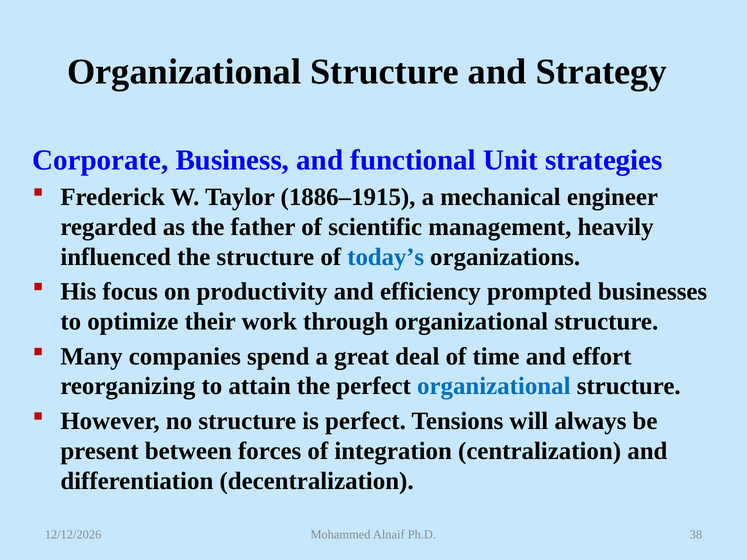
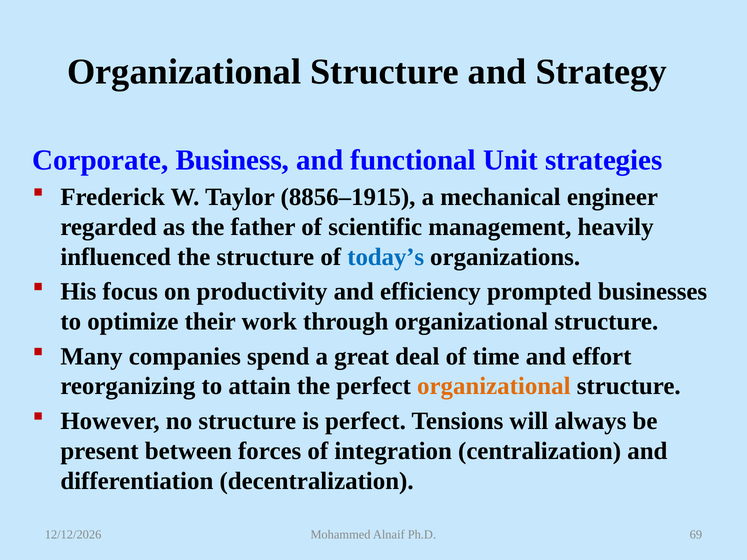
1886–1915: 1886–1915 -> 8856–1915
organizational at (494, 386) colour: blue -> orange
38: 38 -> 69
